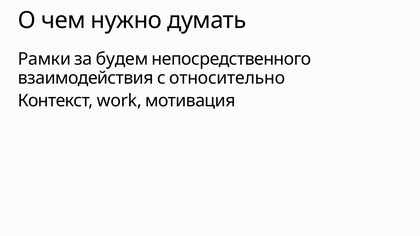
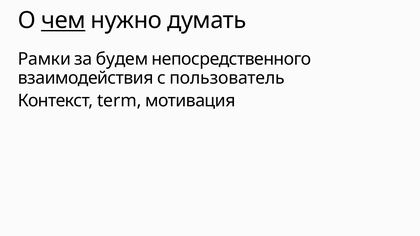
чем underline: none -> present
относительно: относительно -> пользователь
work: work -> term
